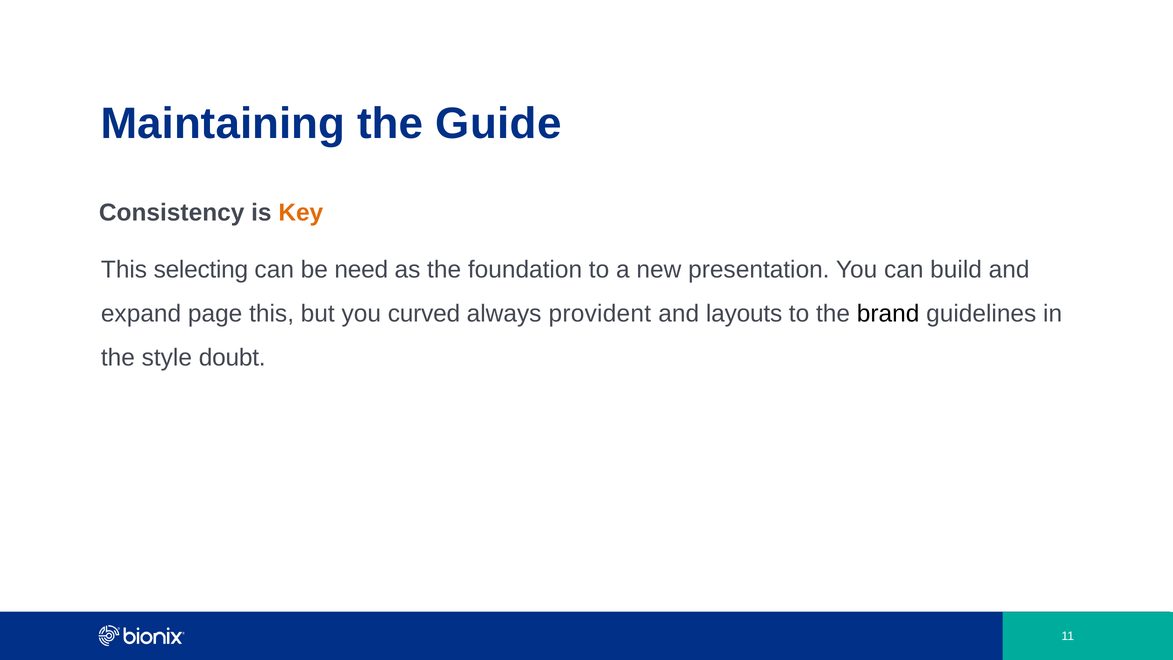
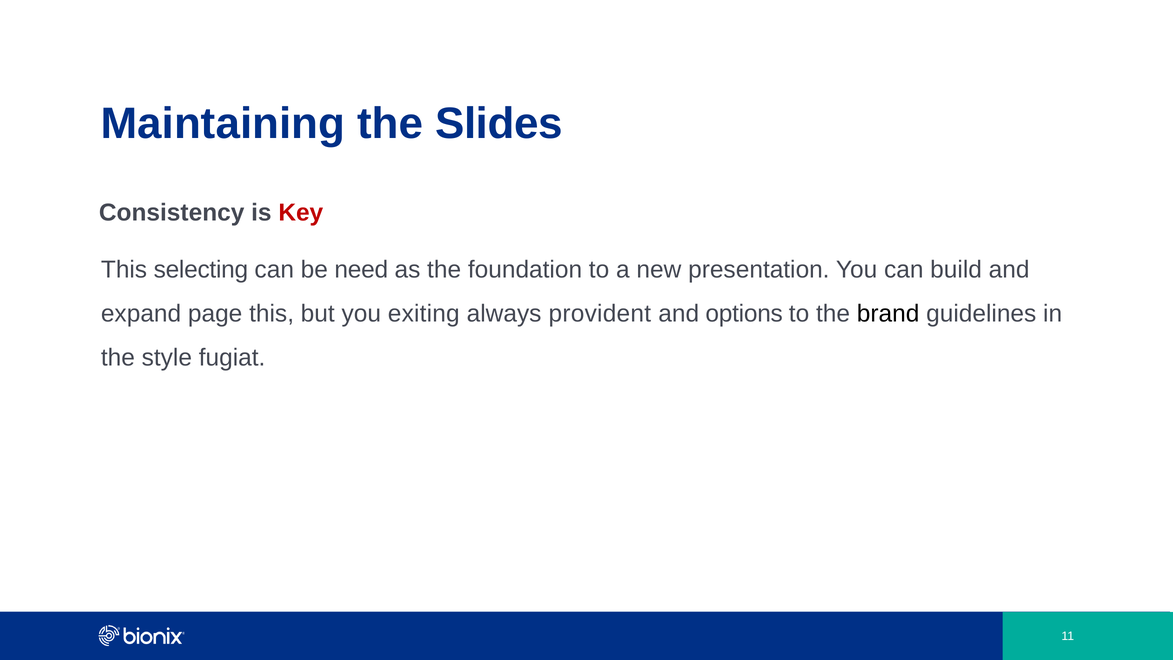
Guide: Guide -> Slides
Key colour: orange -> red
curved: curved -> exiting
layouts: layouts -> options
doubt: doubt -> fugiat
